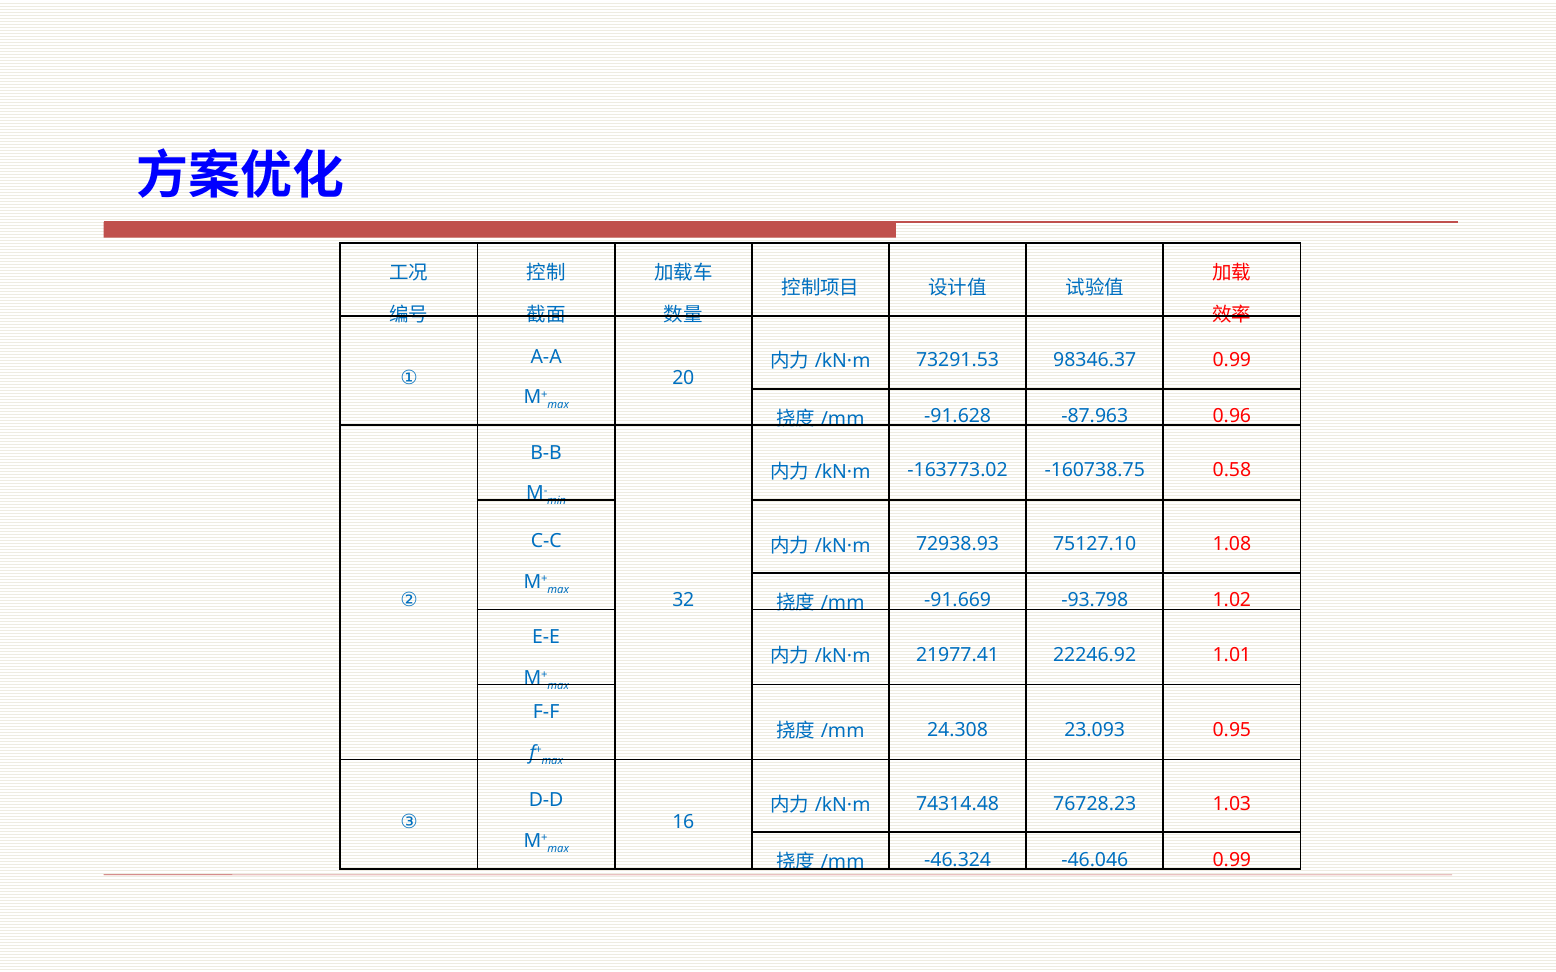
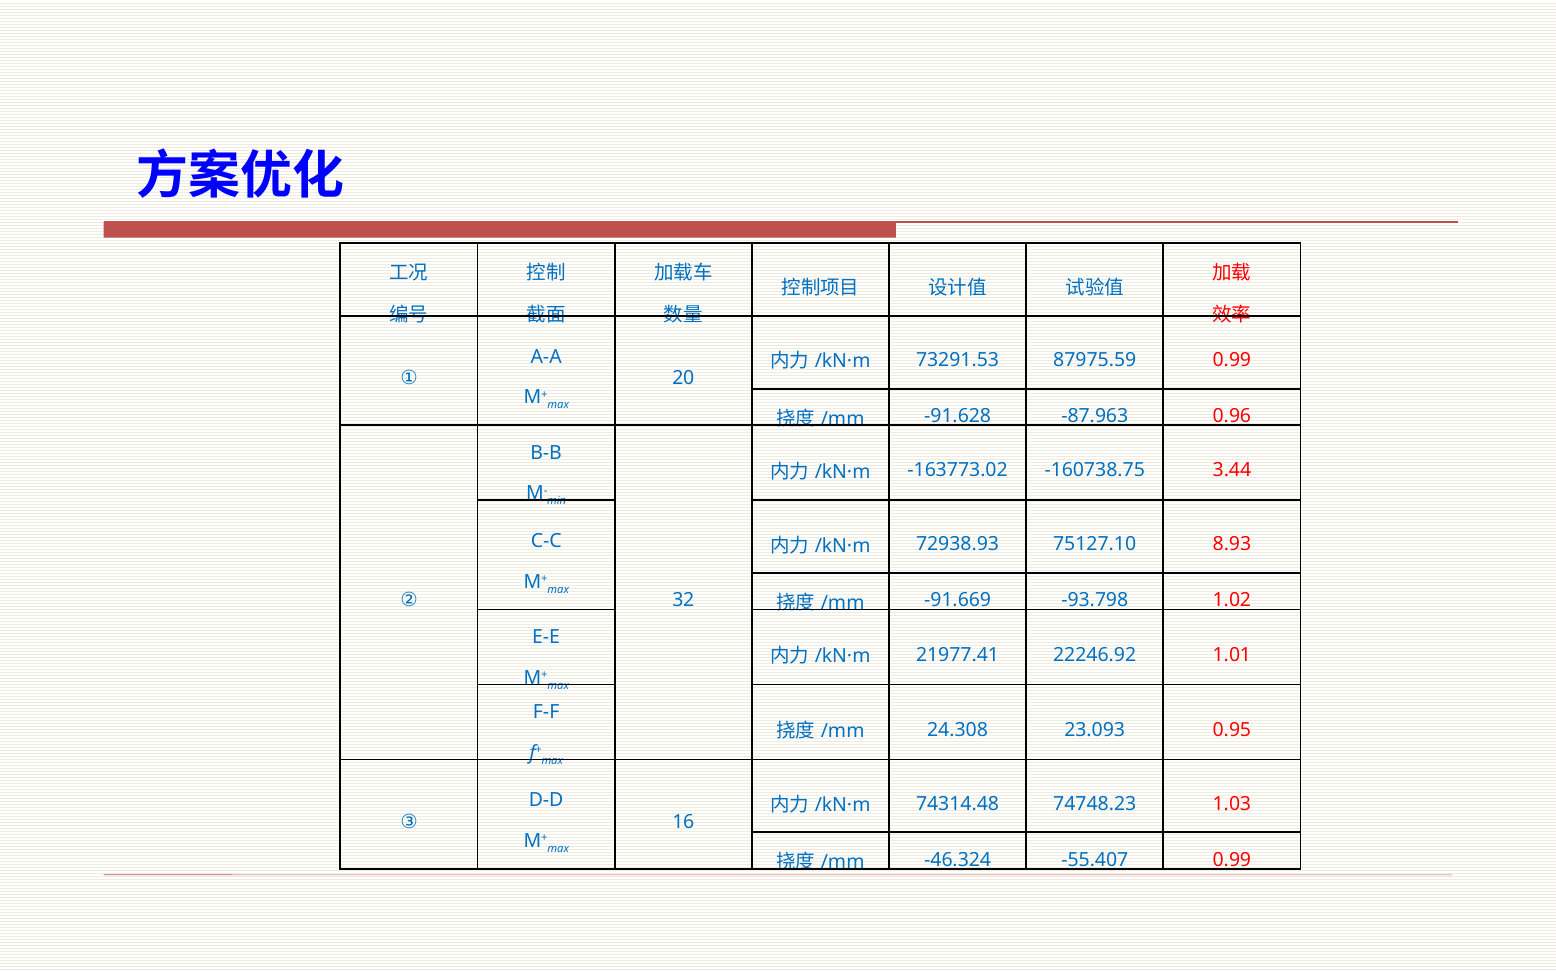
98346.37: 98346.37 -> 87975.59
0.58: 0.58 -> 3.44
1.08: 1.08 -> 8.93
76728.23: 76728.23 -> 74748.23
-46.046: -46.046 -> -55.407
